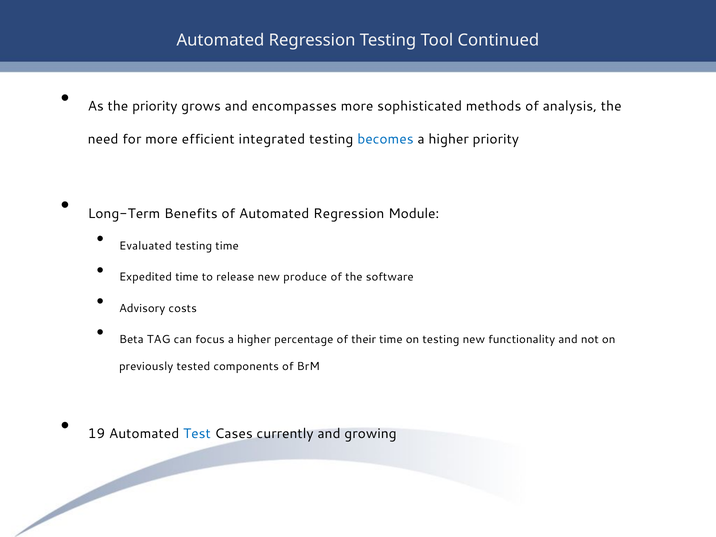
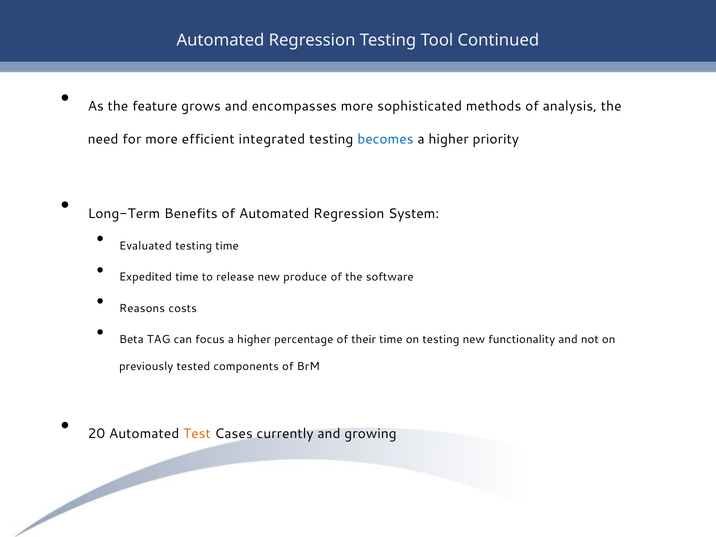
the priority: priority -> feature
Module: Module -> System
Advisory: Advisory -> Reasons
19: 19 -> 20
Test colour: blue -> orange
